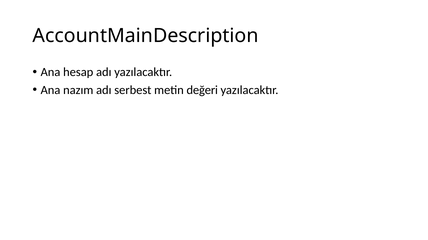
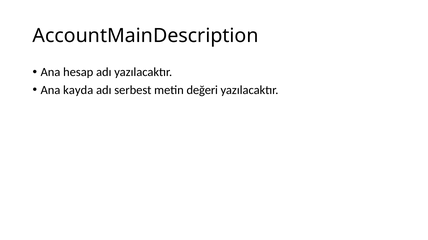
nazım: nazım -> kayda
